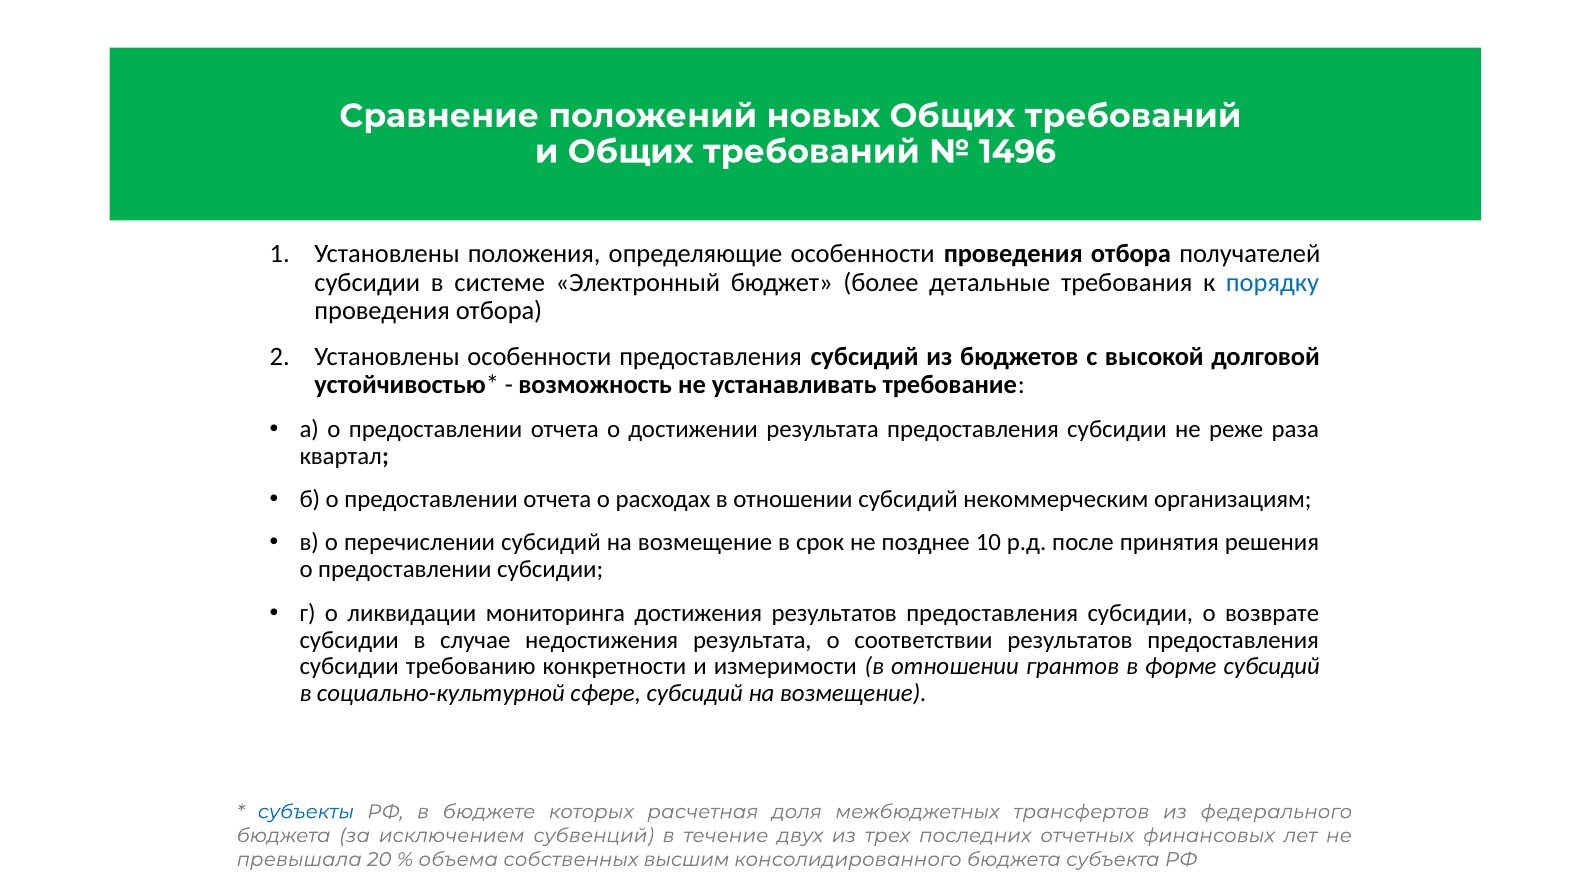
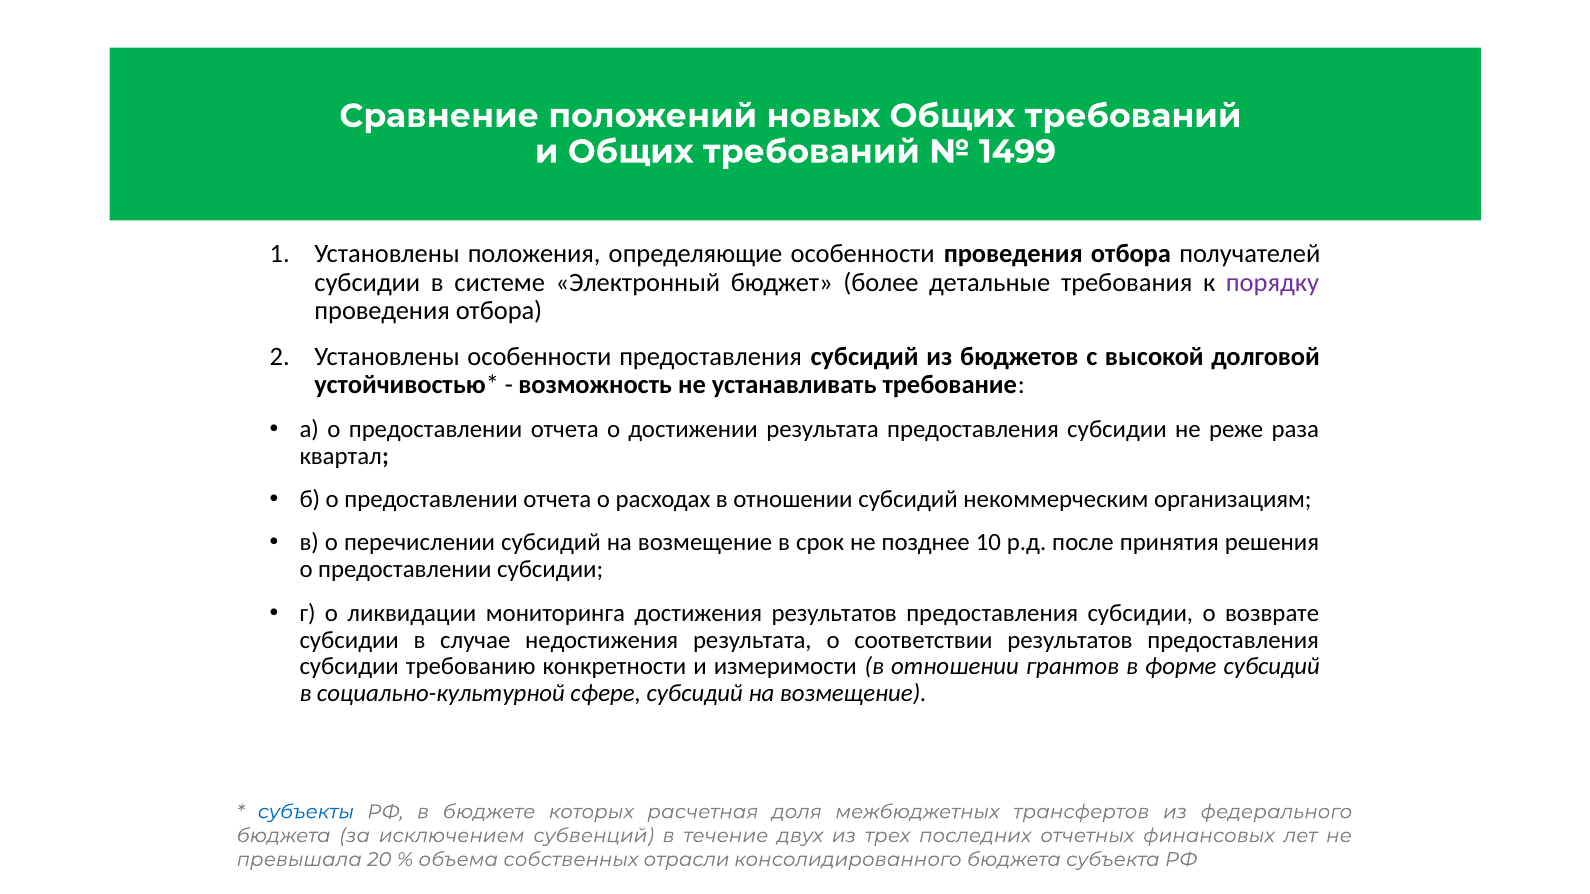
1496: 1496 -> 1499
порядку colour: blue -> purple
высшим: высшим -> отрасли
